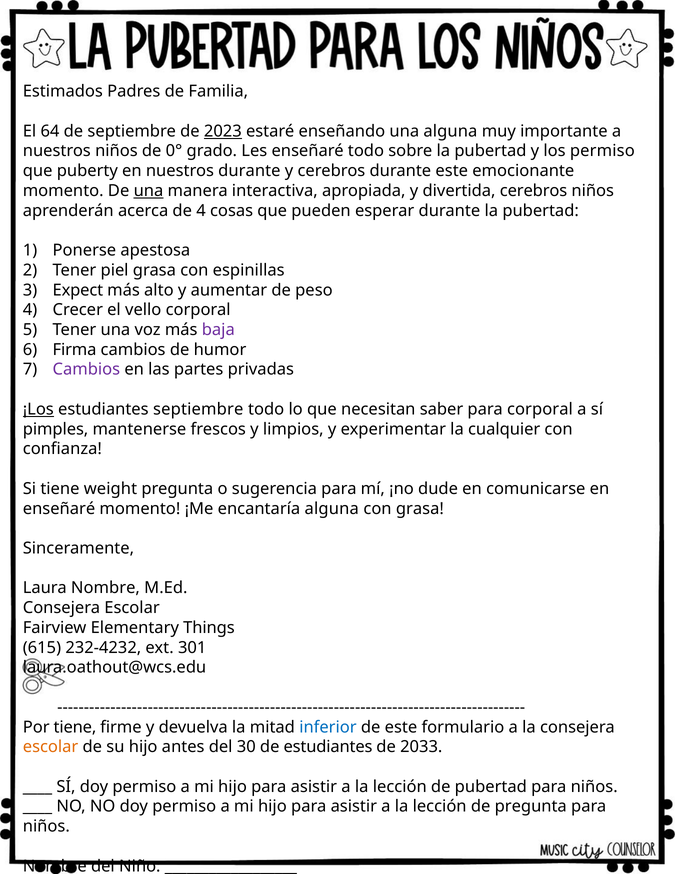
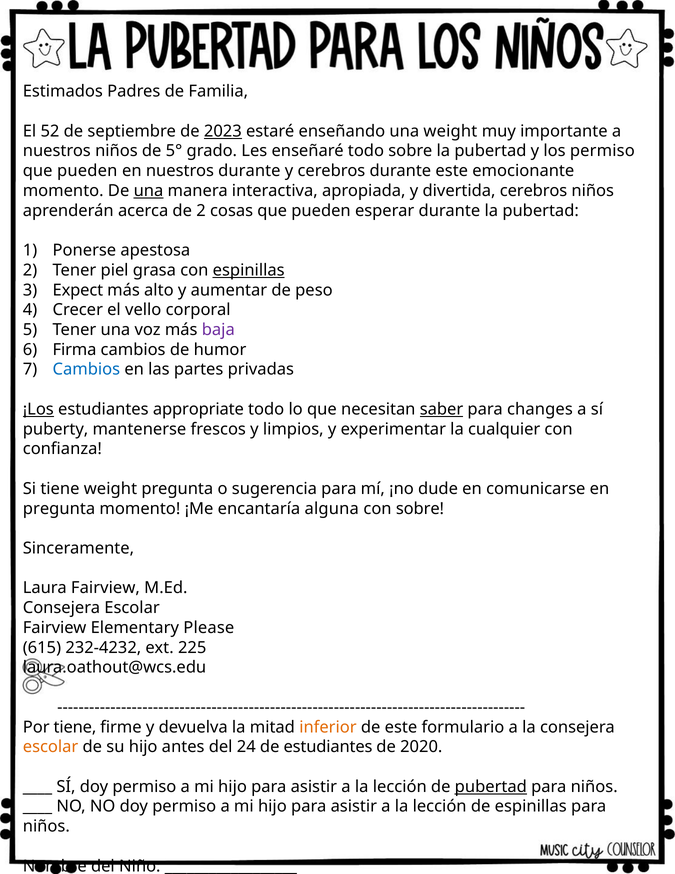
64: 64 -> 52
una alguna: alguna -> weight
0°: 0° -> 5°
puberty at (87, 171): puberty -> pueden
de 4: 4 -> 2
espinillas at (249, 270) underline: none -> present
Cambios at (86, 369) colour: purple -> blue
estudiantes septiembre: septiembre -> appropriate
saber underline: none -> present
para corporal: corporal -> changes
pimples: pimples -> puberty
enseñaré at (59, 508): enseñaré -> pregunta
con grasa: grasa -> sobre
Laura Nombre: Nombre -> Fairview
Things: Things -> Please
301: 301 -> 225
inferior colour: blue -> orange
30: 30 -> 24
2033: 2033 -> 2020
pubertad at (491, 786) underline: none -> present
de pregunta: pregunta -> espinillas
